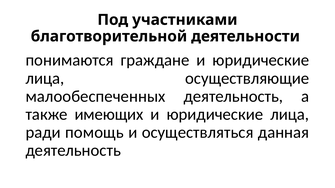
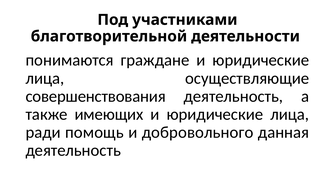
малообеспеченных: малообеспеченных -> совершенствования
осуществляться: осуществляться -> добровольного
